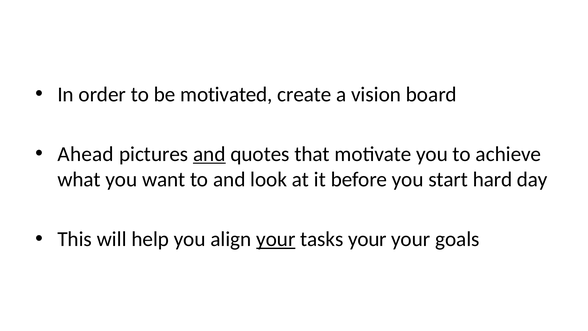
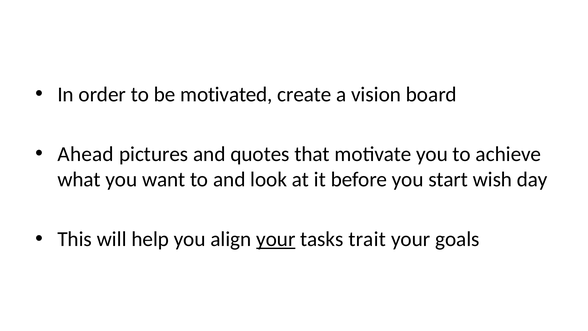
and at (209, 154) underline: present -> none
hard: hard -> wish
tasks your: your -> trait
